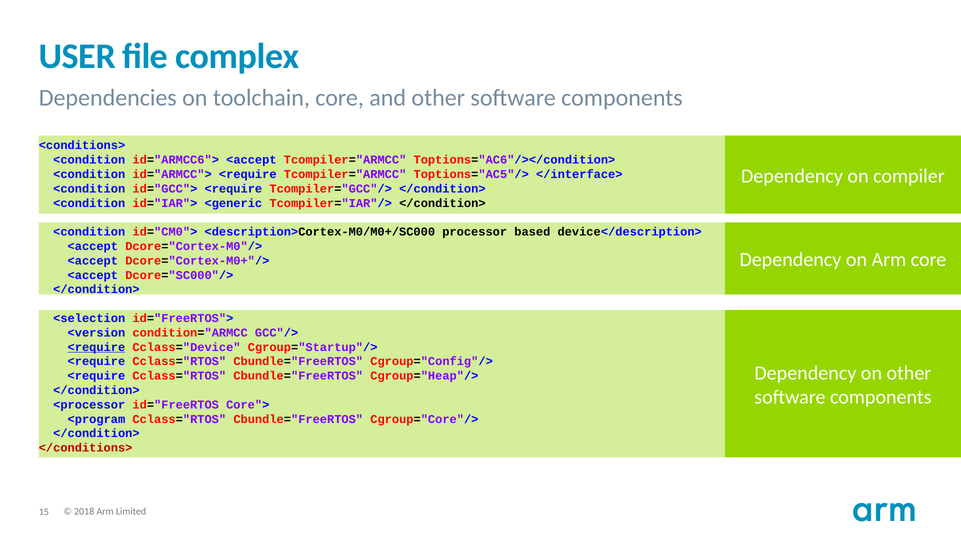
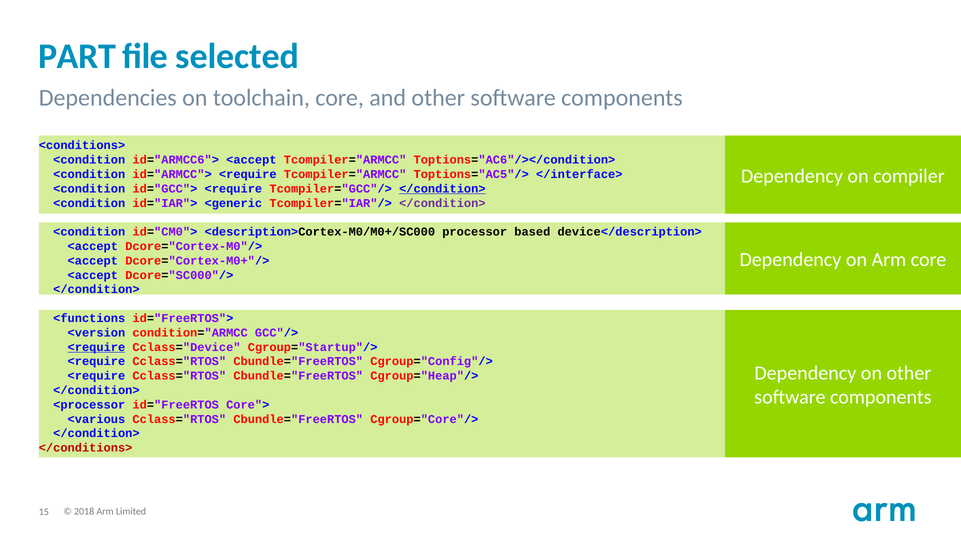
USER: USER -> PART
complex: complex -> selected
</condition> at (442, 189) underline: none -> present
</condition> at (442, 203) colour: black -> purple
<selection: <selection -> <functions
<program: <program -> <various
